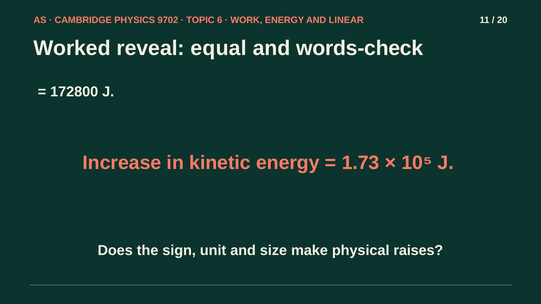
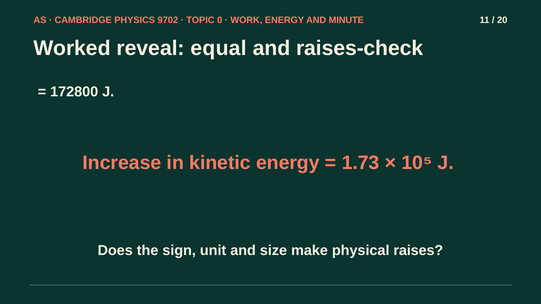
6: 6 -> 0
LINEAR: LINEAR -> MINUTE
words-check: words-check -> raises-check
